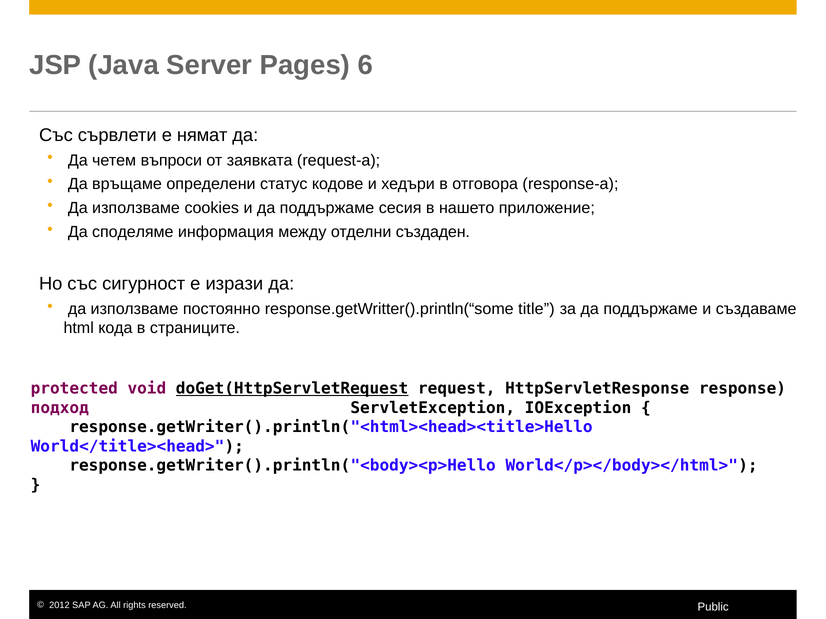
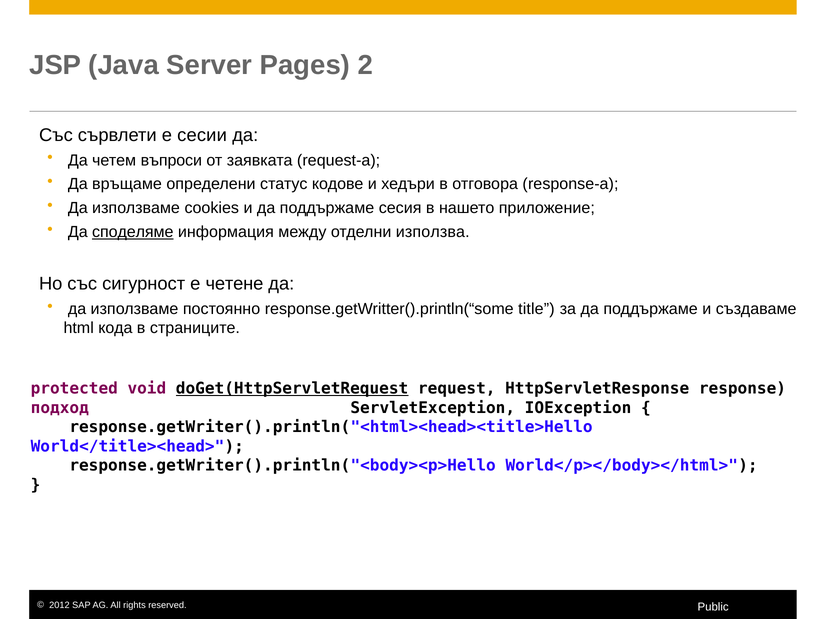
6: 6 -> 2
нямат: нямат -> сесии
споделяме underline: none -> present
създаден: създаден -> използва
изрази: изрази -> четене
